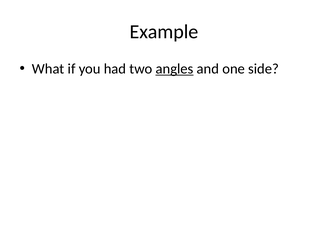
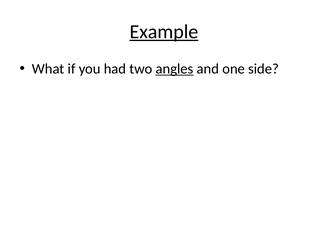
Example underline: none -> present
